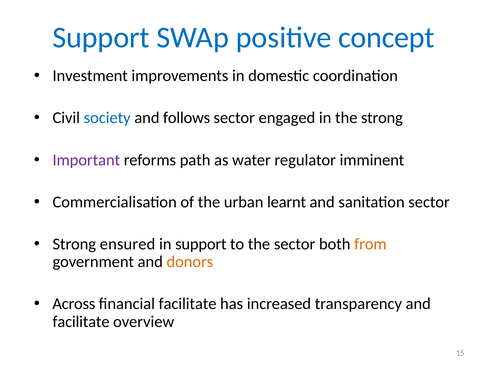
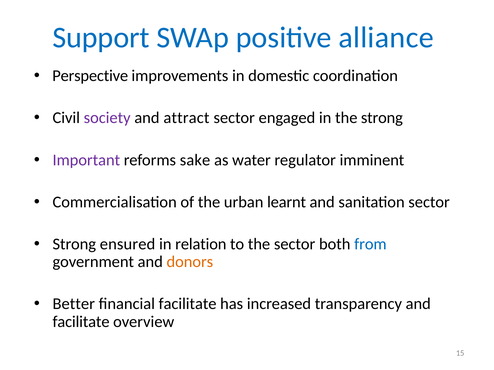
concept: concept -> alliance
Investment: Investment -> Perspective
society colour: blue -> purple
follows: follows -> attract
path: path -> sake
in support: support -> relation
from colour: orange -> blue
Across: Across -> Better
